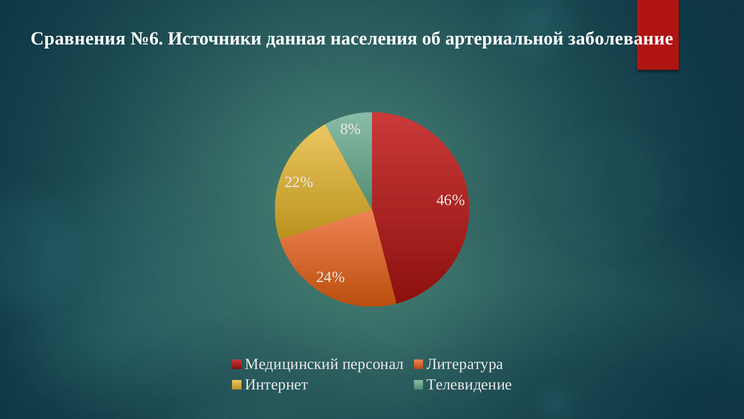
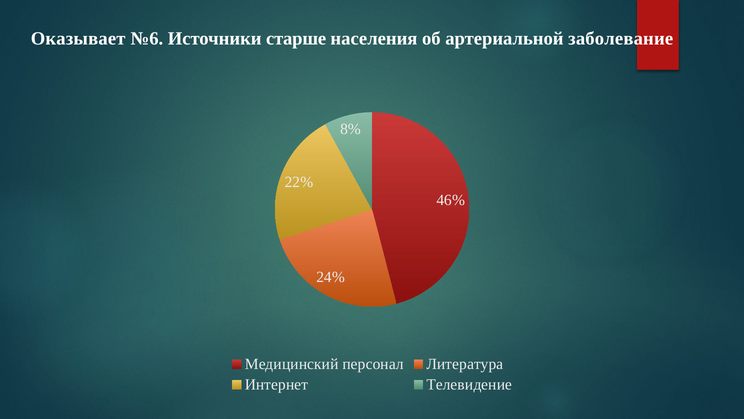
Сравнения: Сравнения -> Оказывает
данная: данная -> старше
